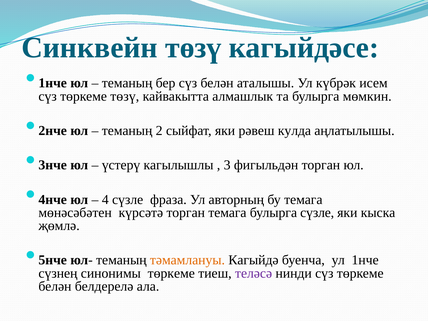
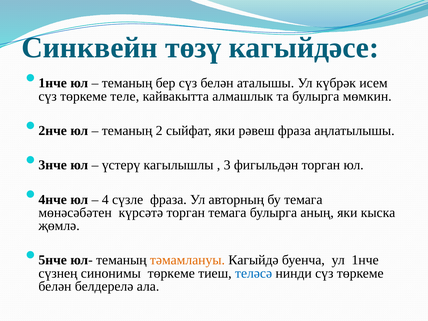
төркеме төзү: төзү -> теле
рәвеш кулда: кулда -> фраза
булырга сүзле: сүзле -> аның
теләсә colour: purple -> blue
